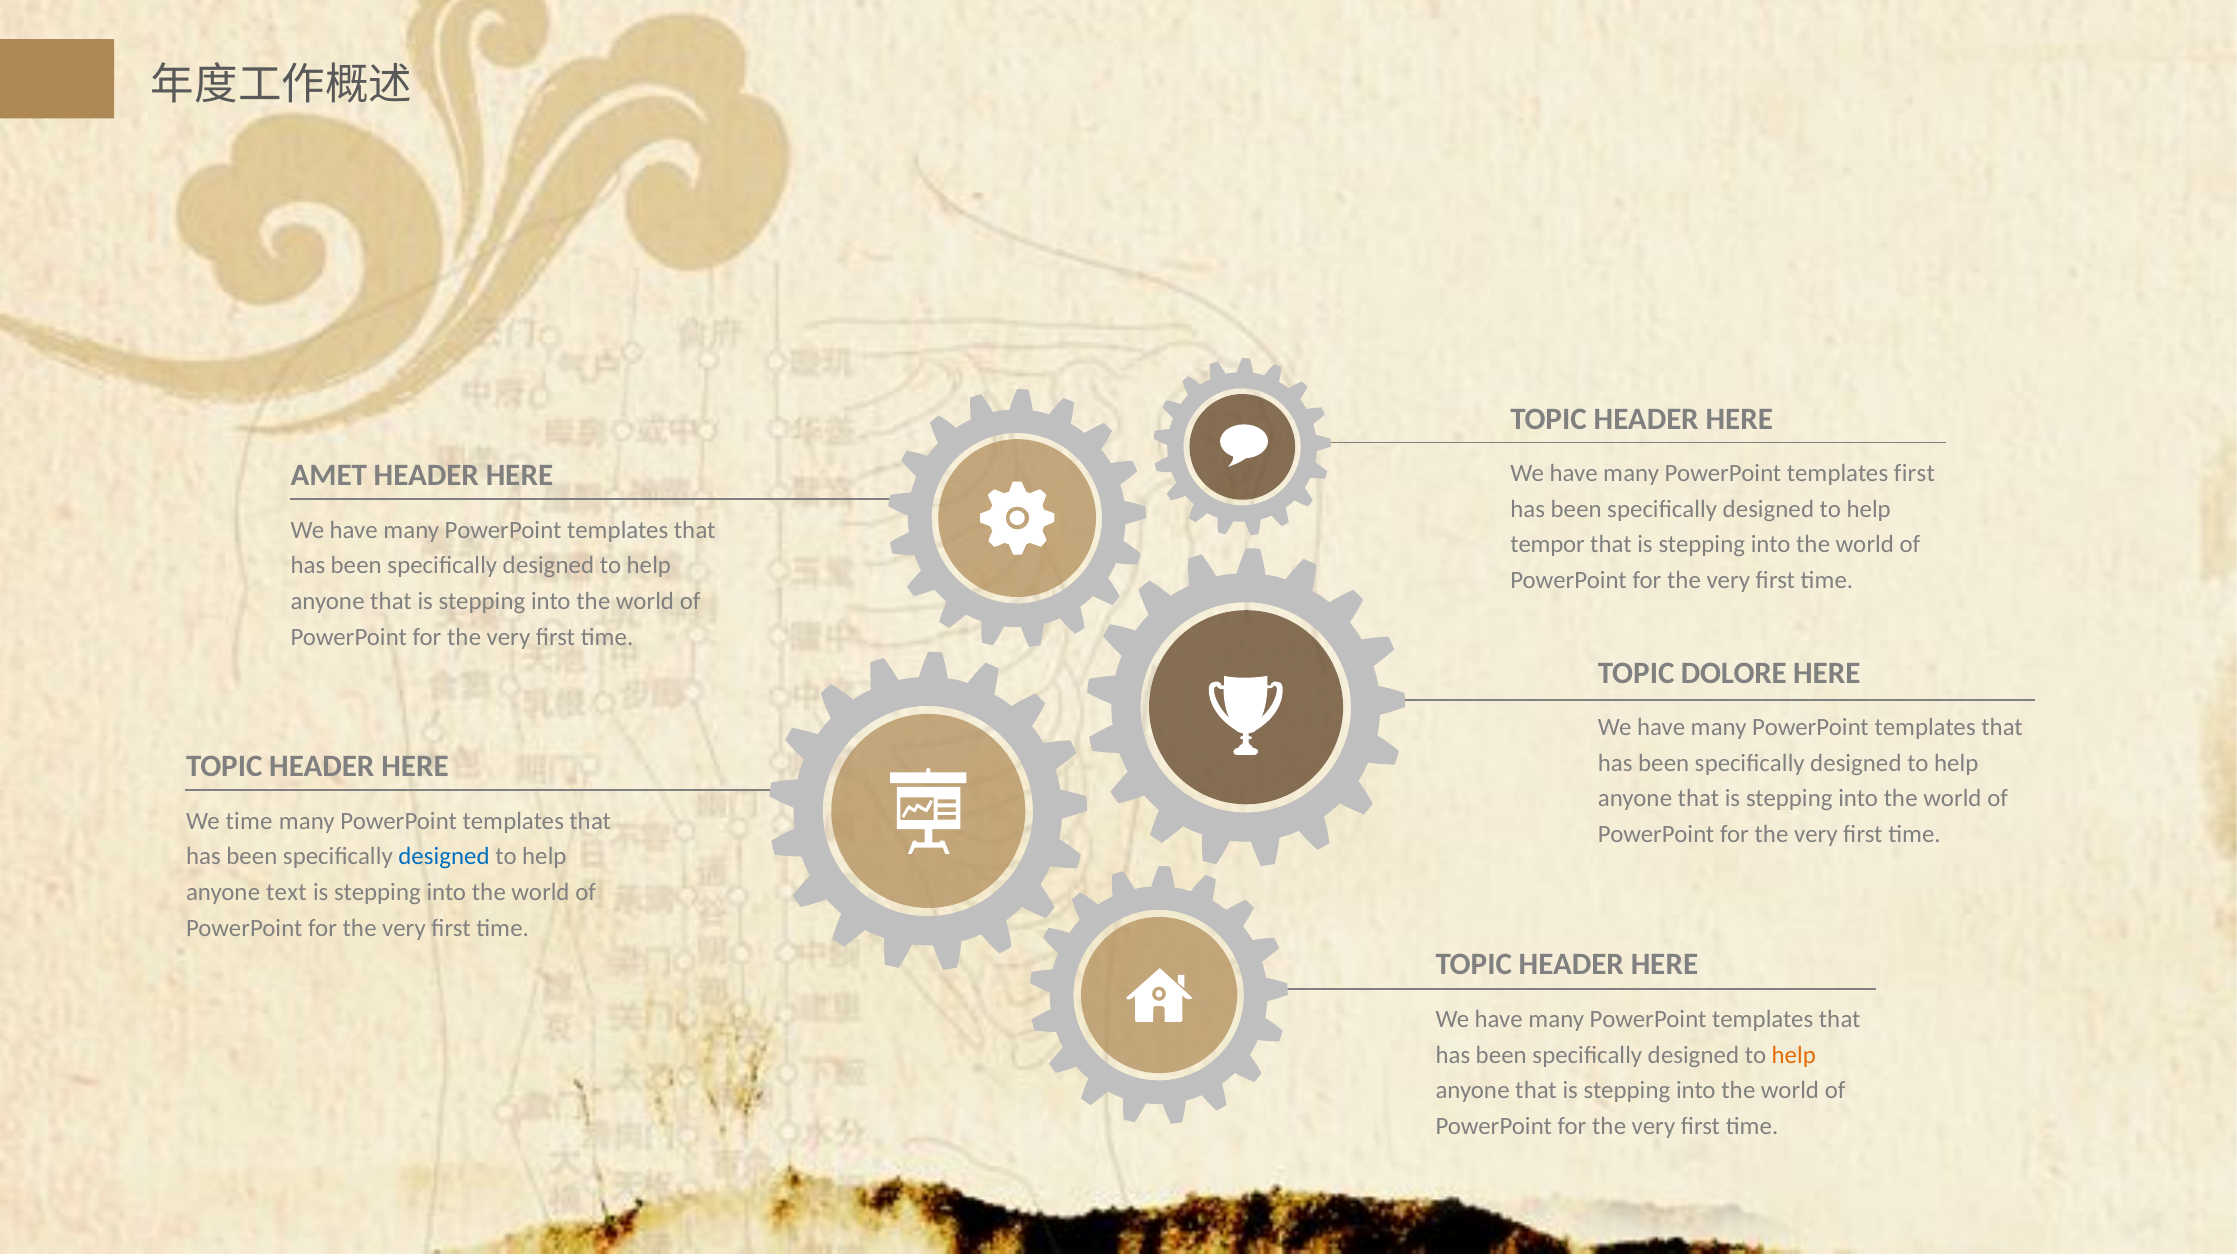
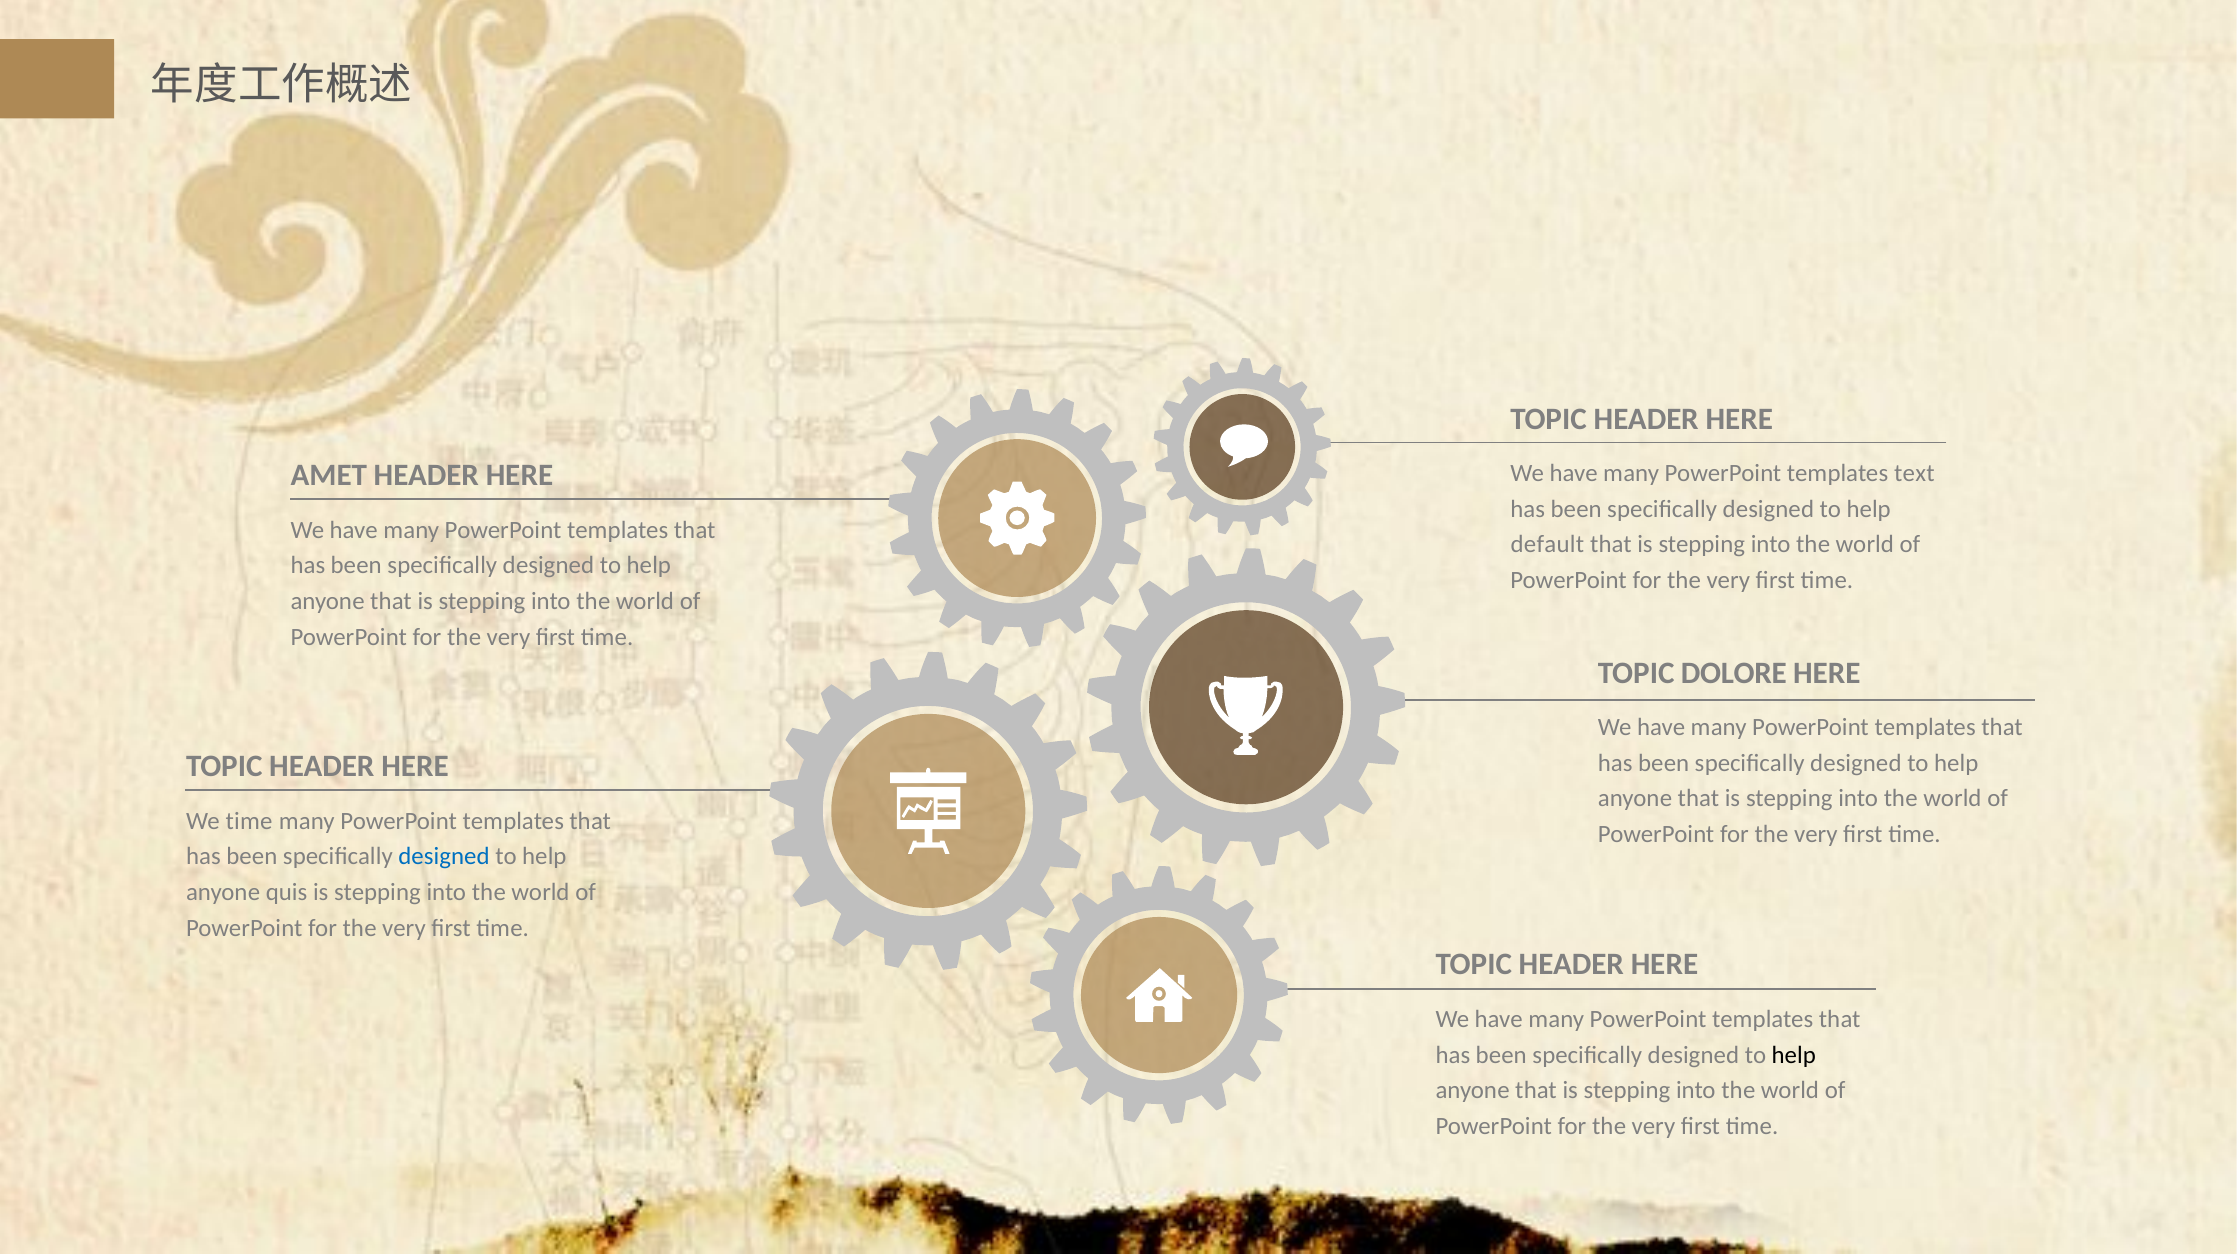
templates first: first -> text
tempor: tempor -> default
text: text -> quis
help at (1794, 1055) colour: orange -> black
